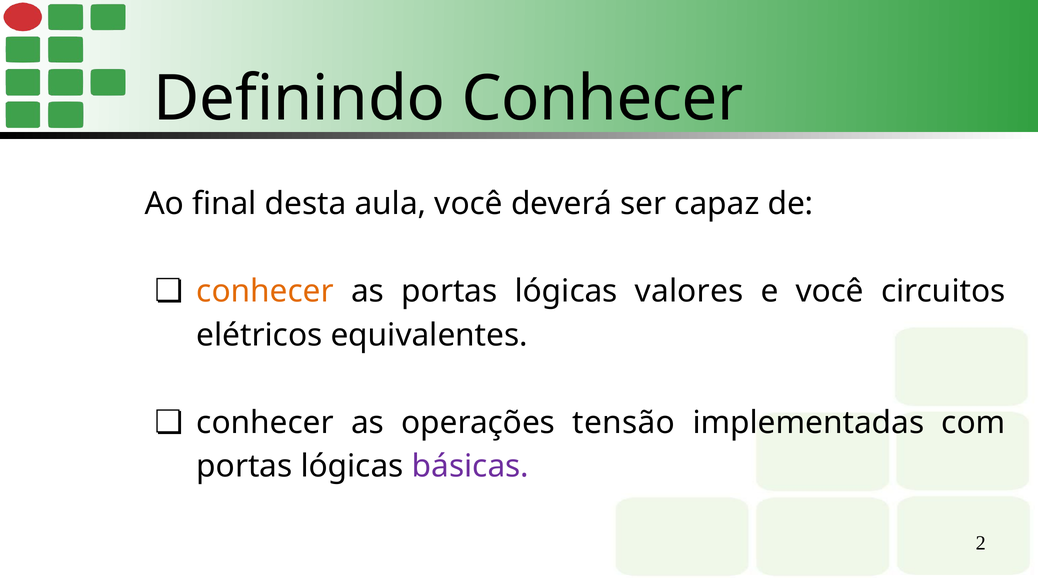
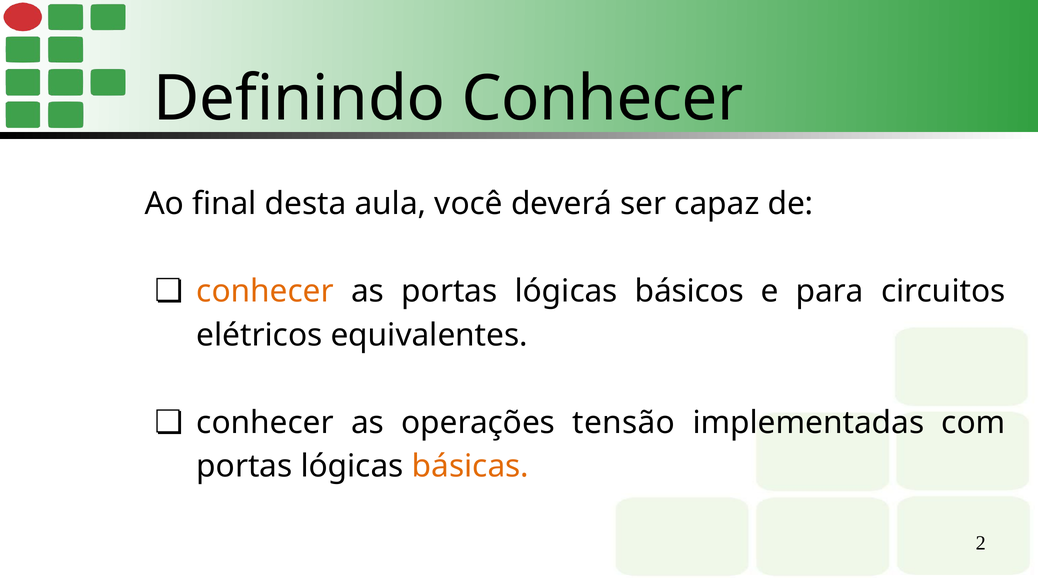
valores: valores -> básicos
e você: você -> para
básicas colour: purple -> orange
